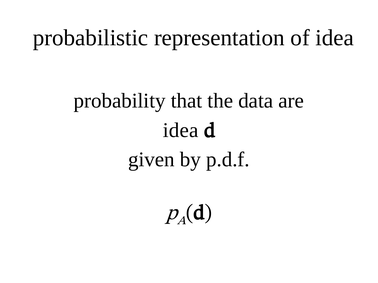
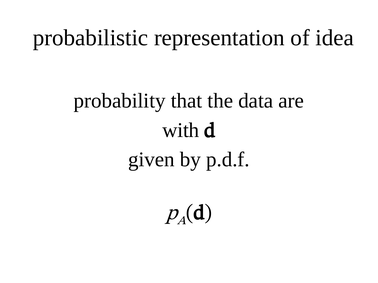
idea at (181, 130): idea -> with
